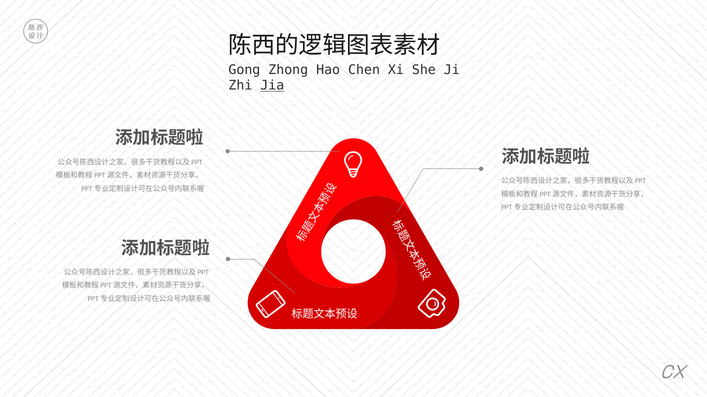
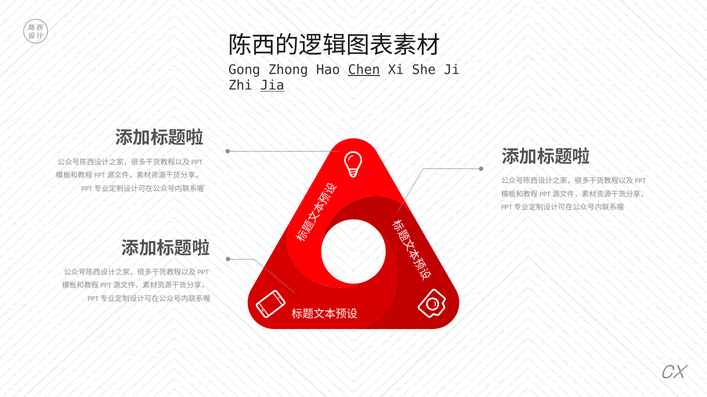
Chen underline: none -> present
